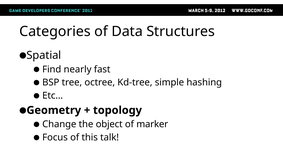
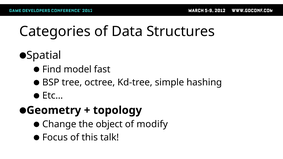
nearly: nearly -> model
marker: marker -> modify
